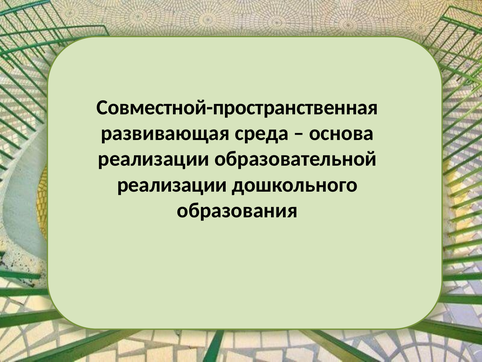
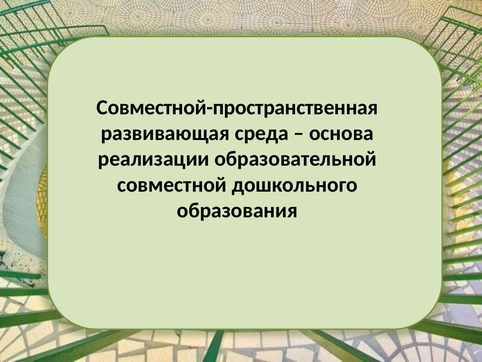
реализации at (172, 184): реализации -> совместной
